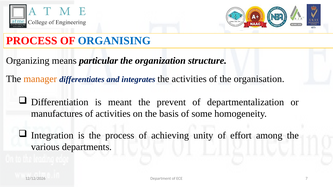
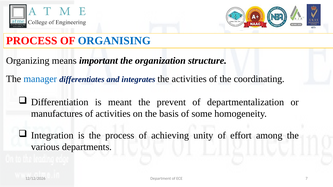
particular: particular -> important
manager colour: orange -> blue
organisation: organisation -> coordinating
